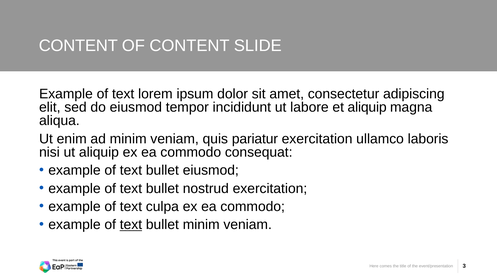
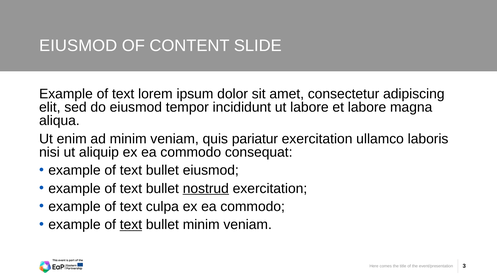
CONTENT at (78, 46): CONTENT -> EIUSMOD
et aliquip: aliquip -> labore
nostrud underline: none -> present
